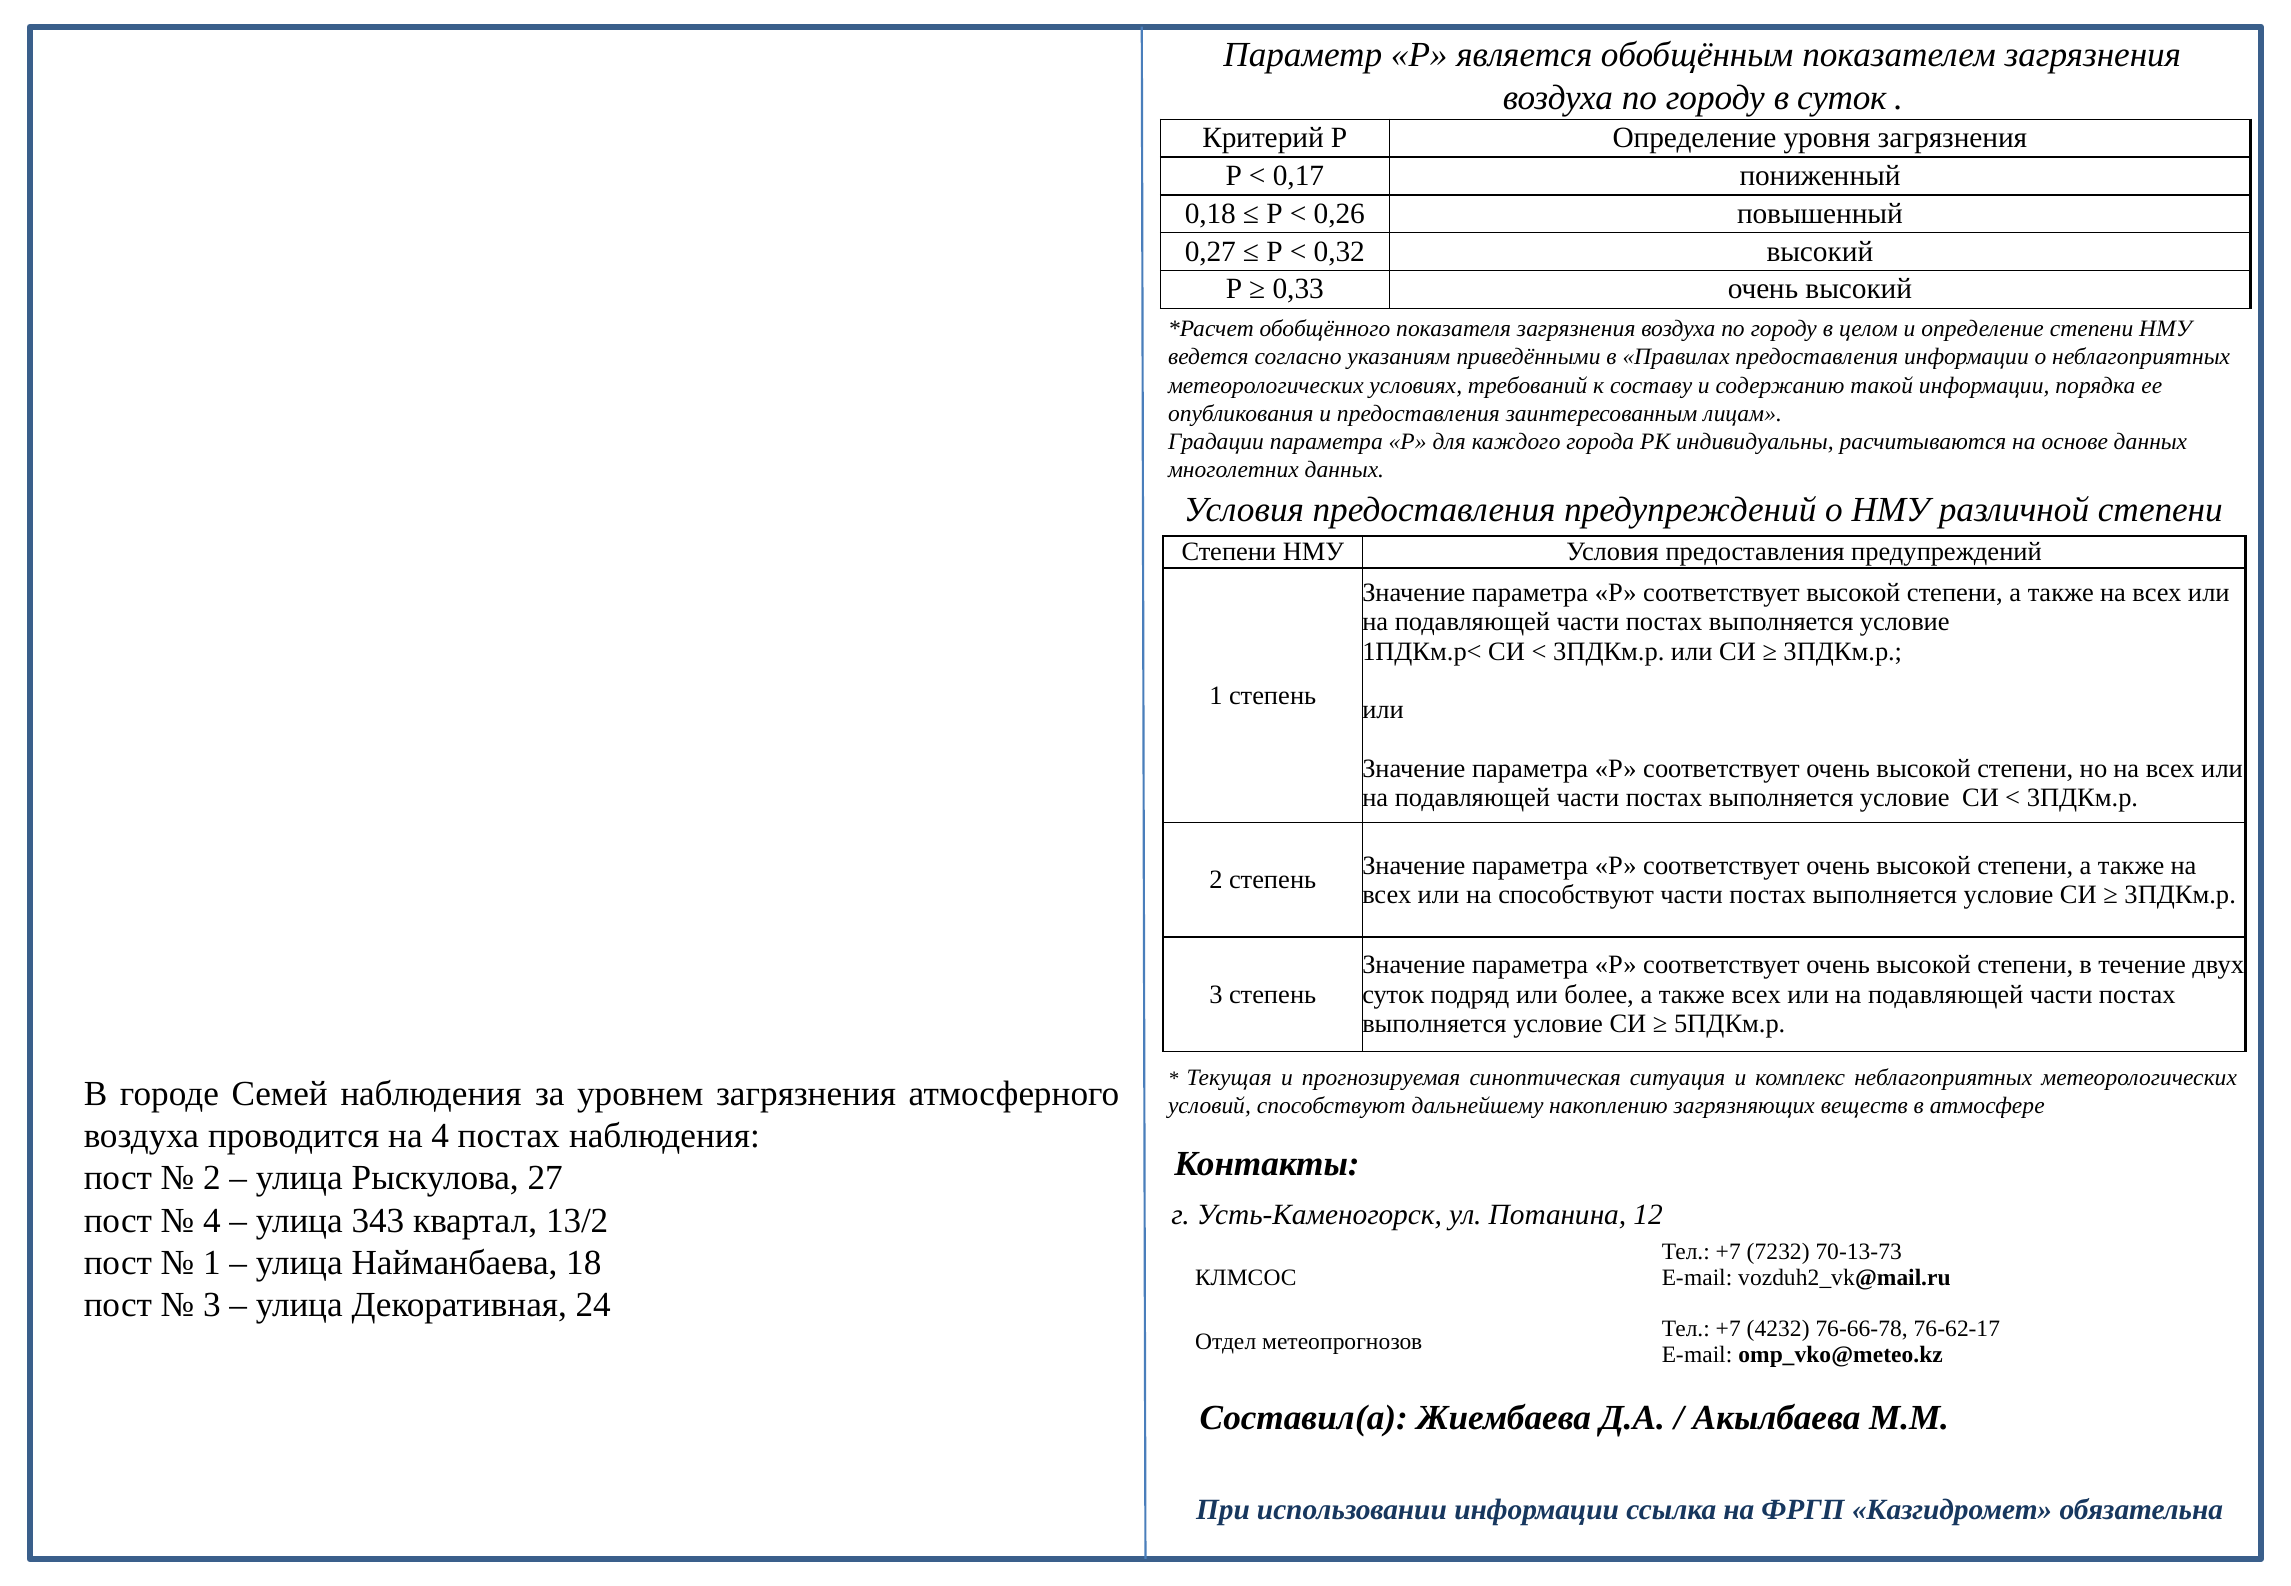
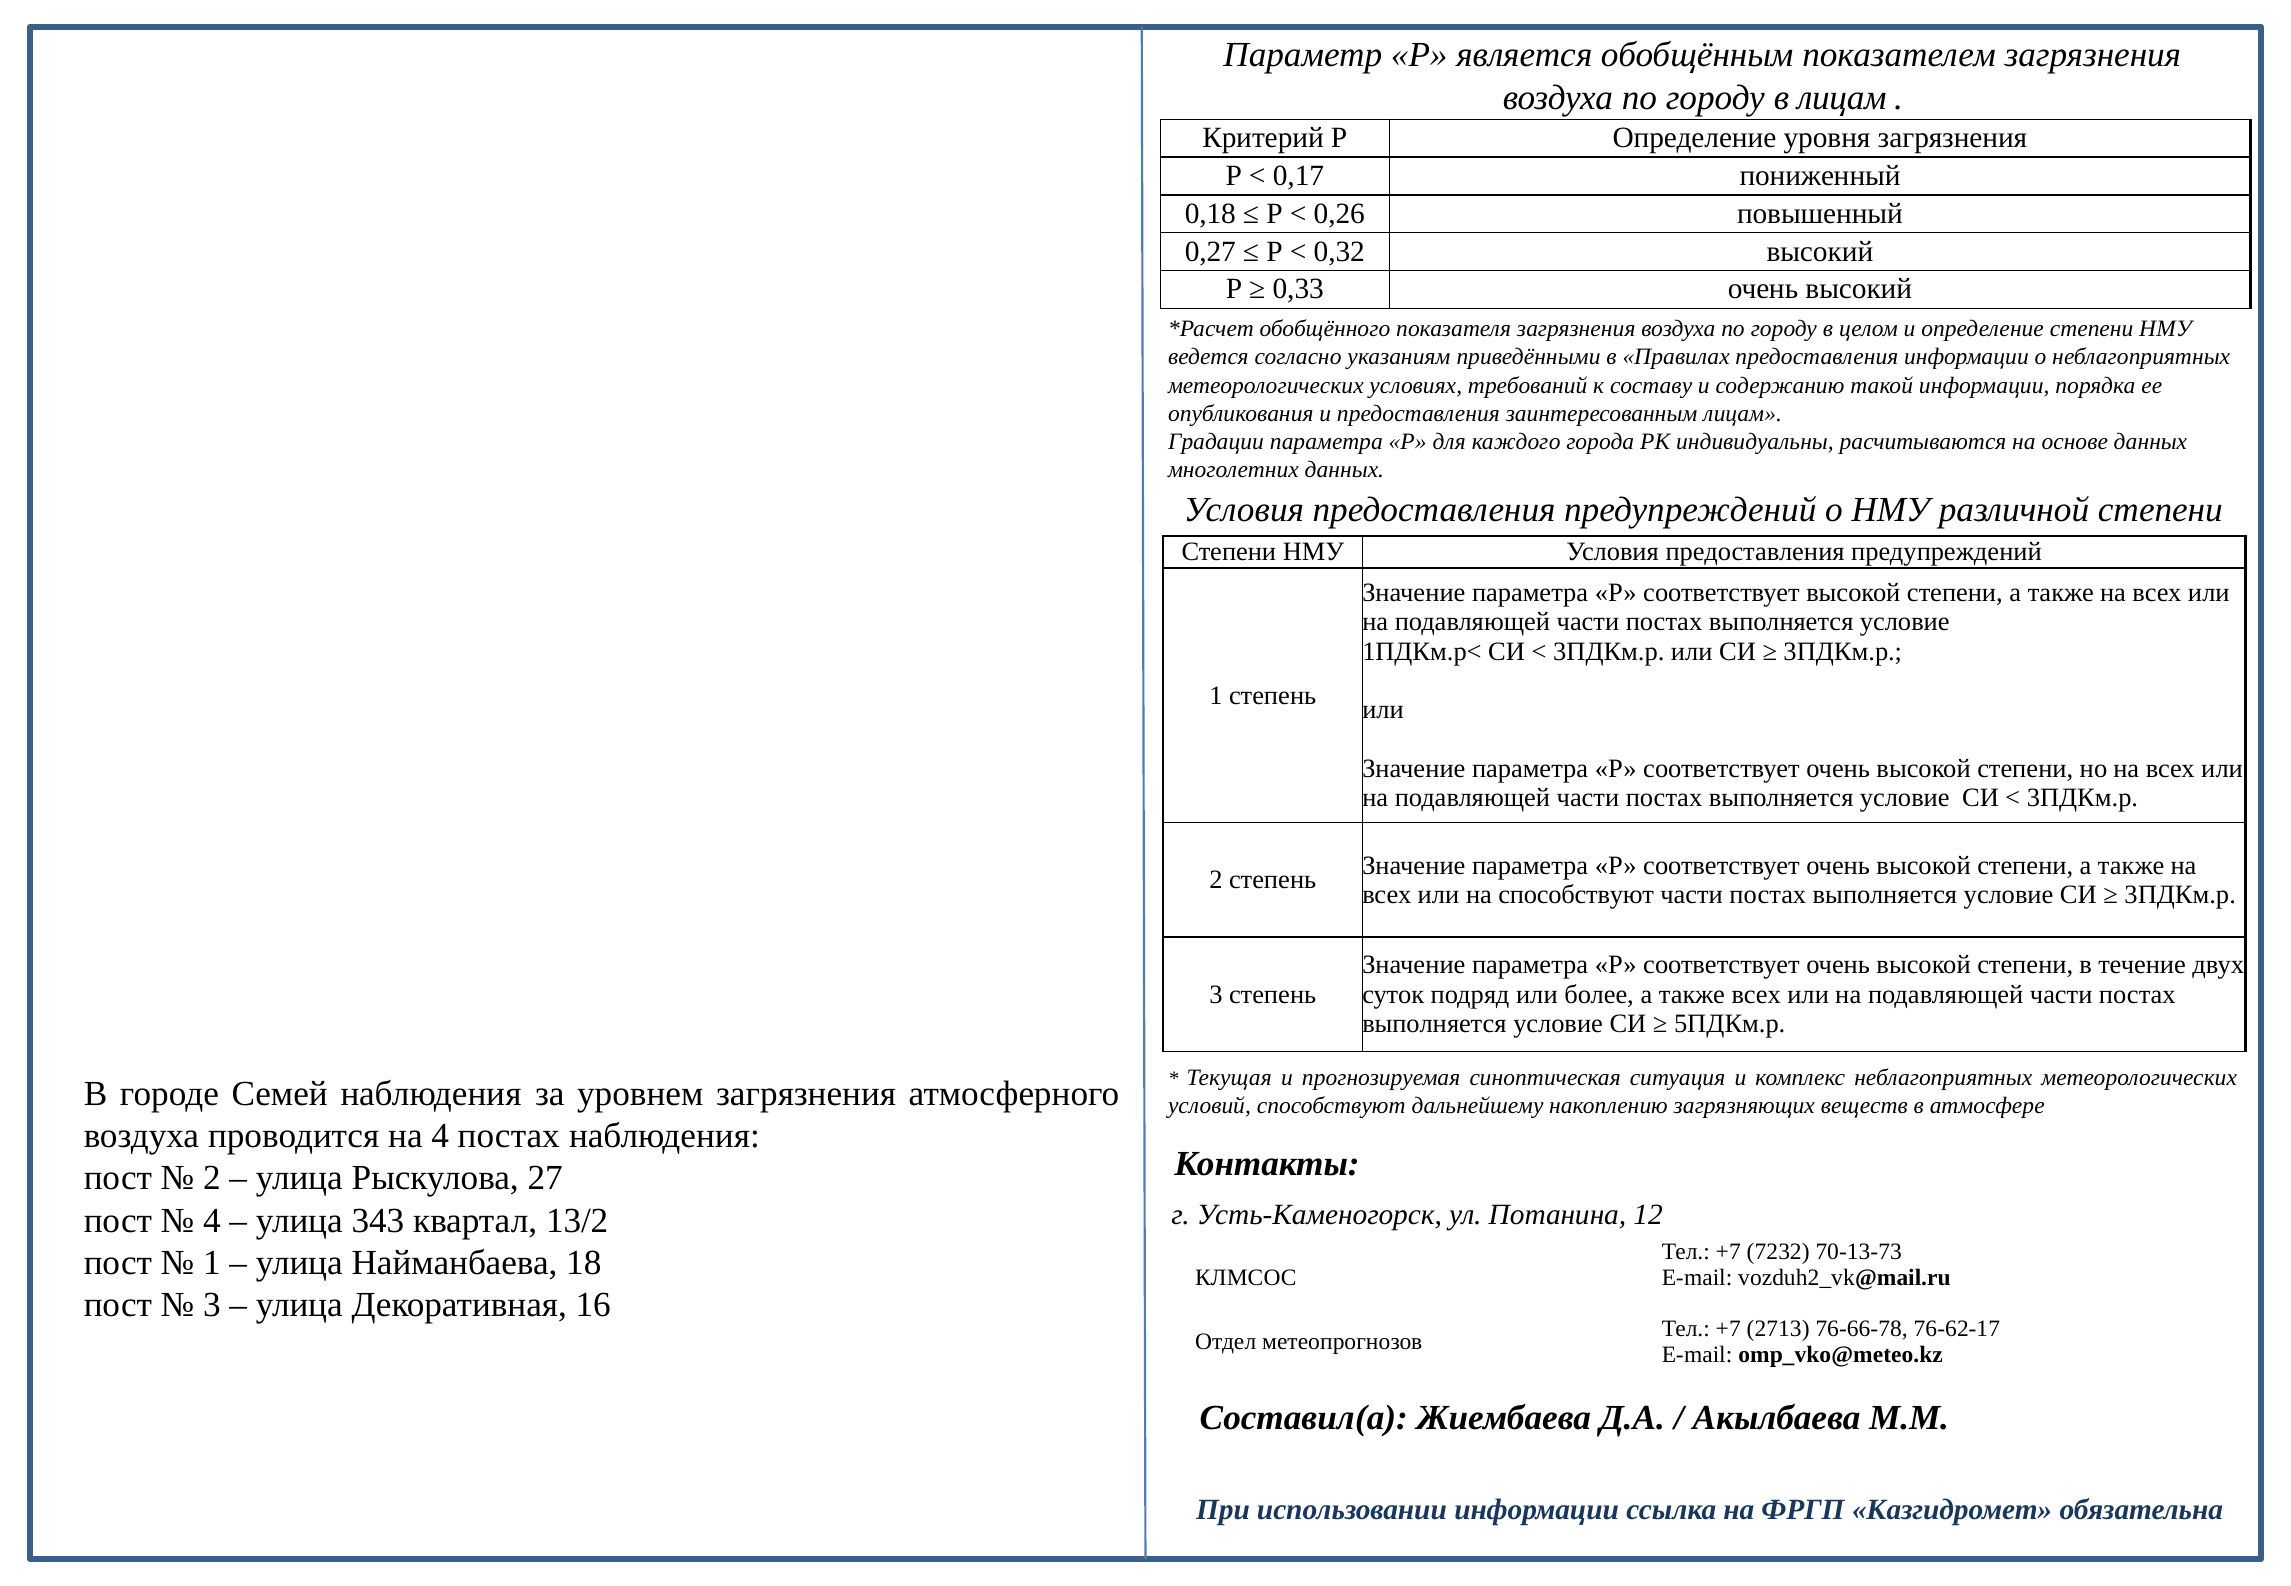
в суток: суток -> лицам
24: 24 -> 16
4232: 4232 -> 2713
